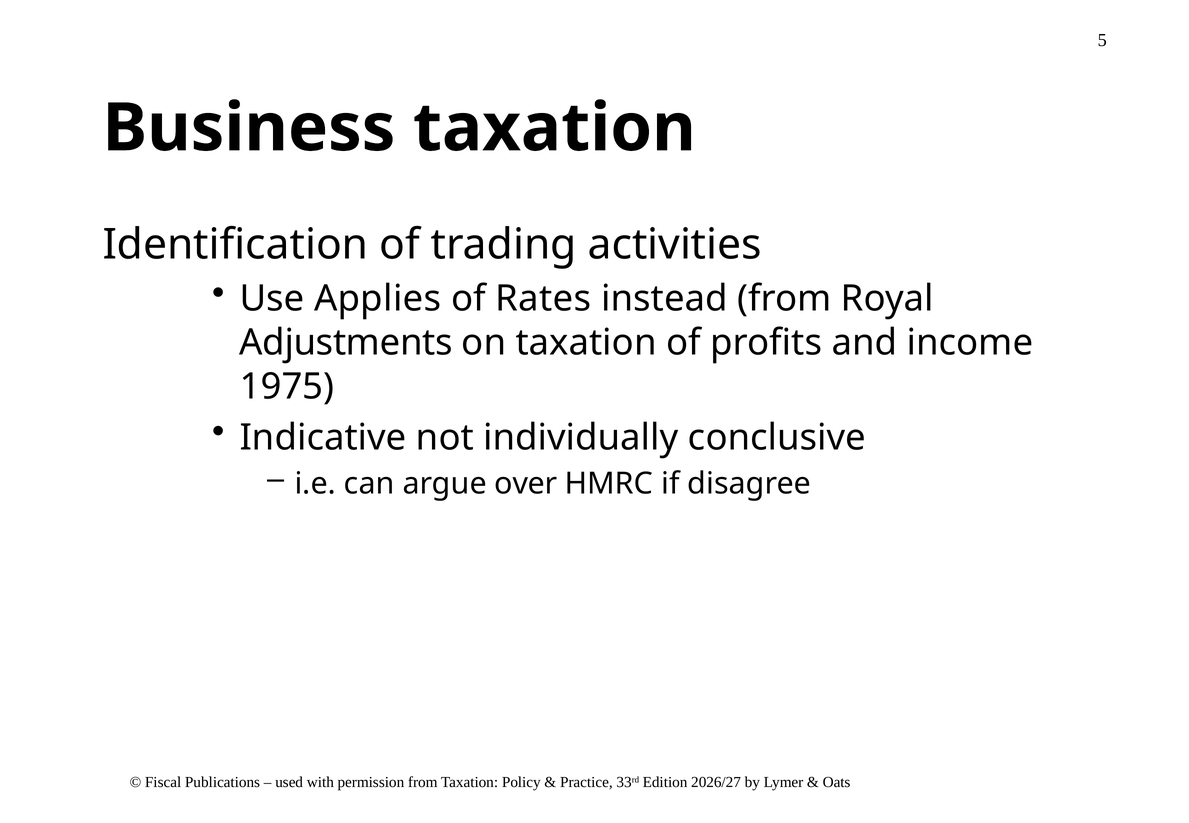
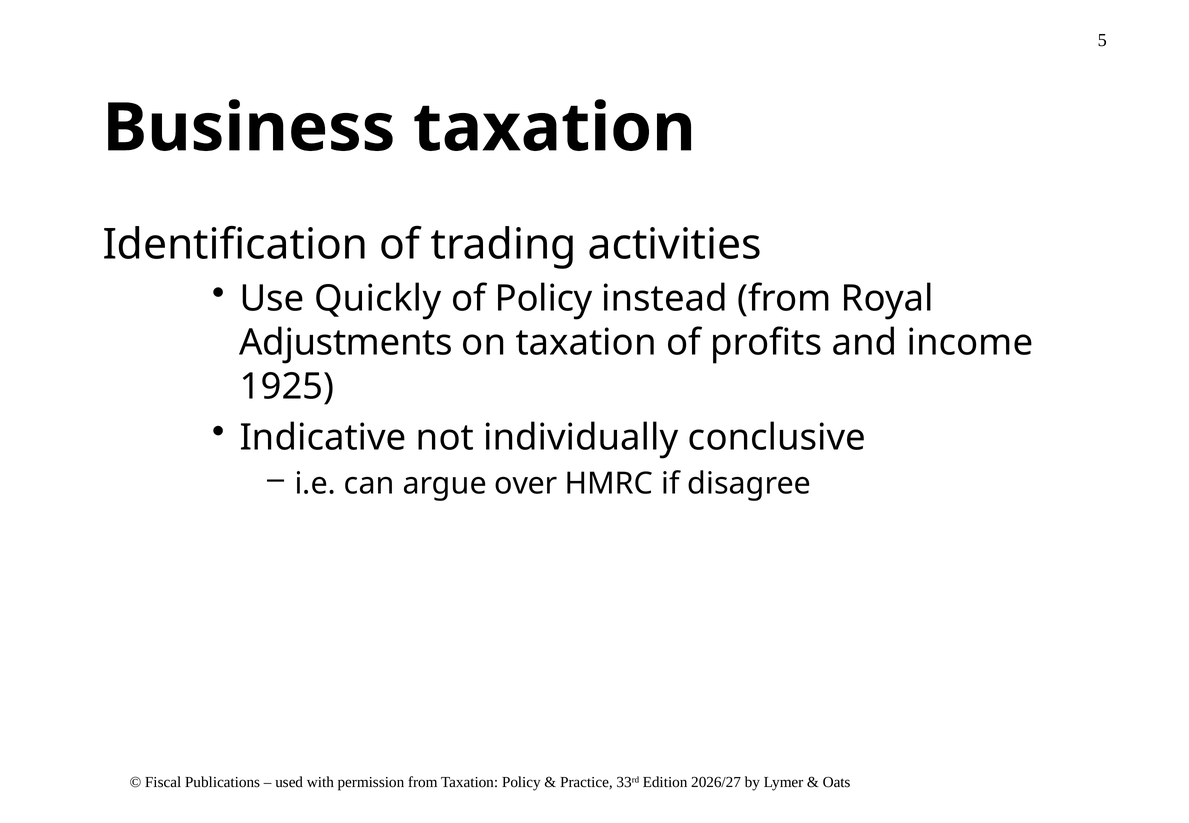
Applies: Applies -> Quickly
of Rates: Rates -> Policy
1975: 1975 -> 1925
